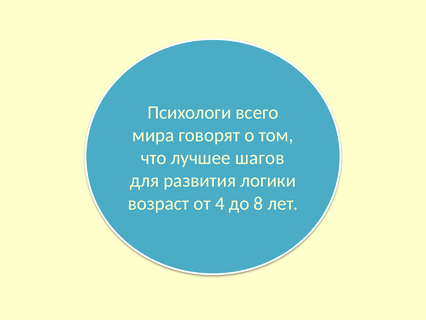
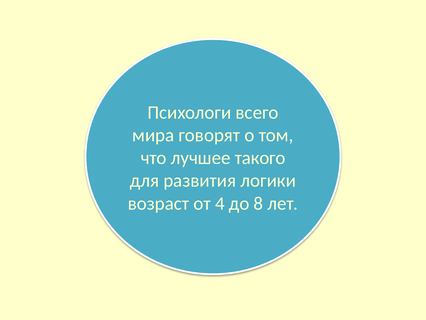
шагов: шагов -> такого
